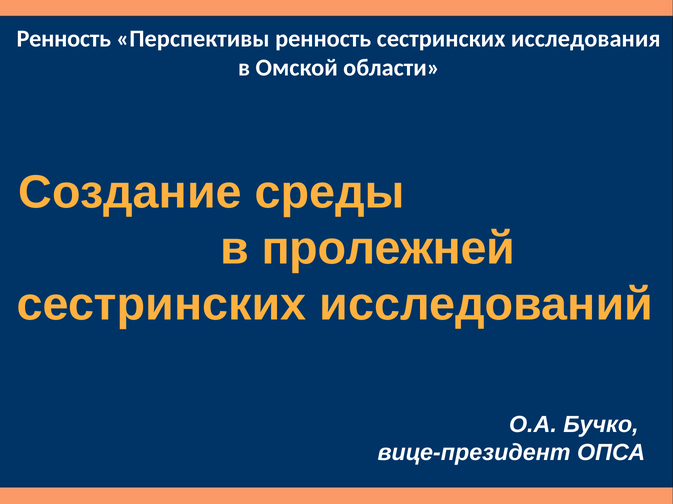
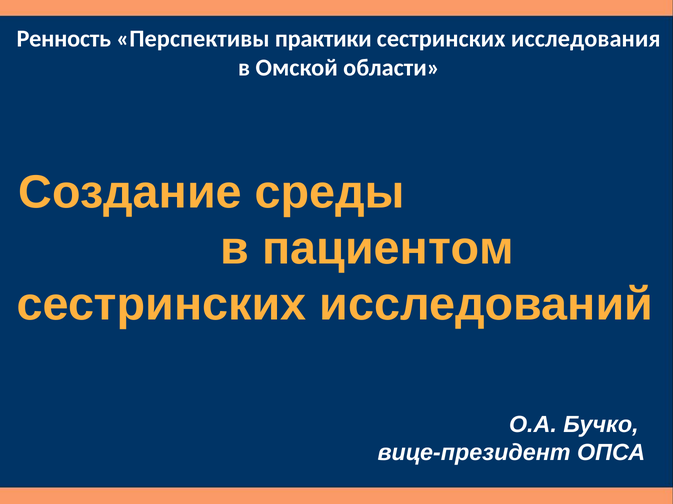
Перспективы ренность: ренность -> практики
пролежней: пролежней -> пациентом
